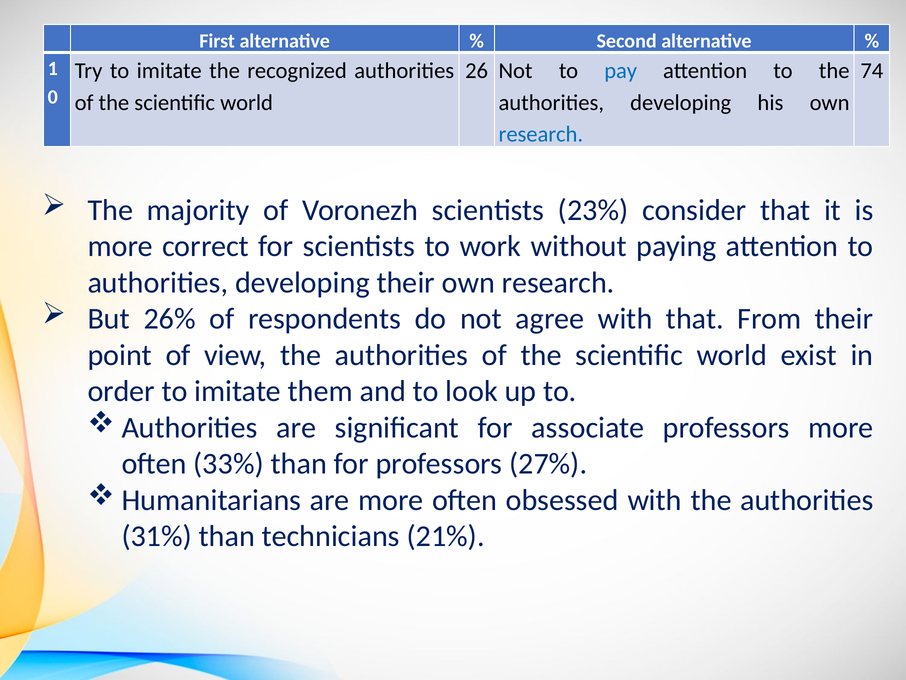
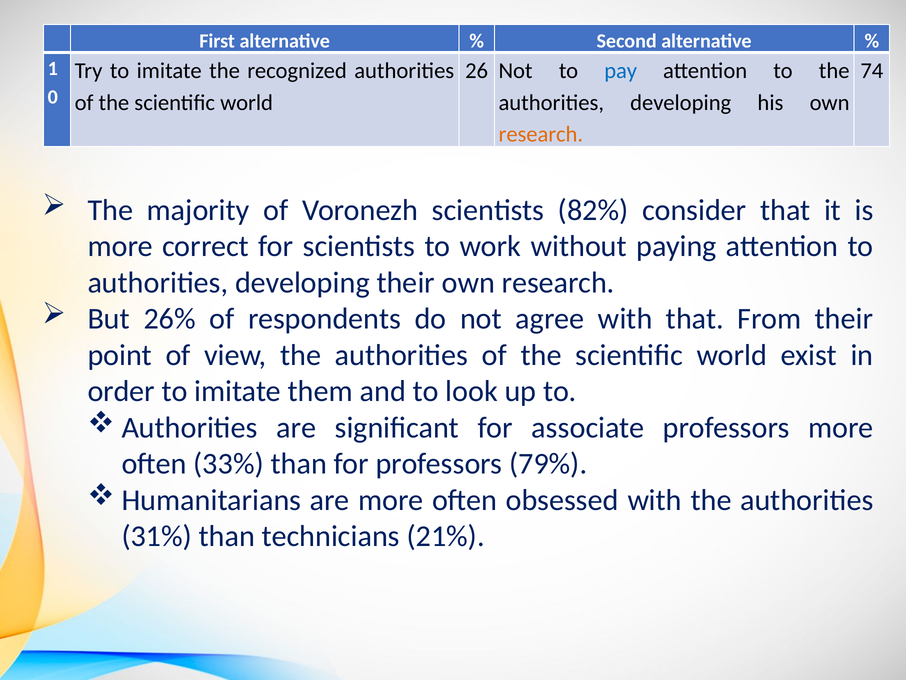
research at (541, 134) colour: blue -> orange
23%: 23% -> 82%
27%: 27% -> 79%
